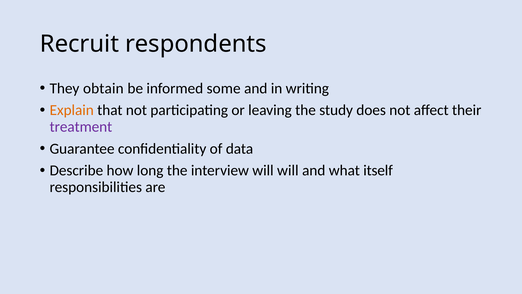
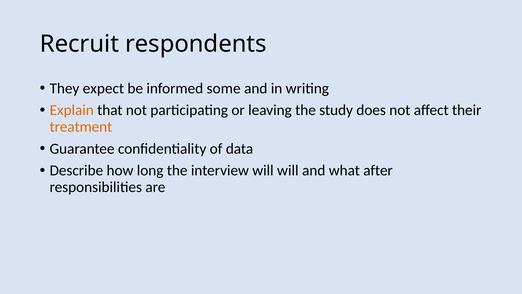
obtain: obtain -> expect
treatment colour: purple -> orange
itself: itself -> after
